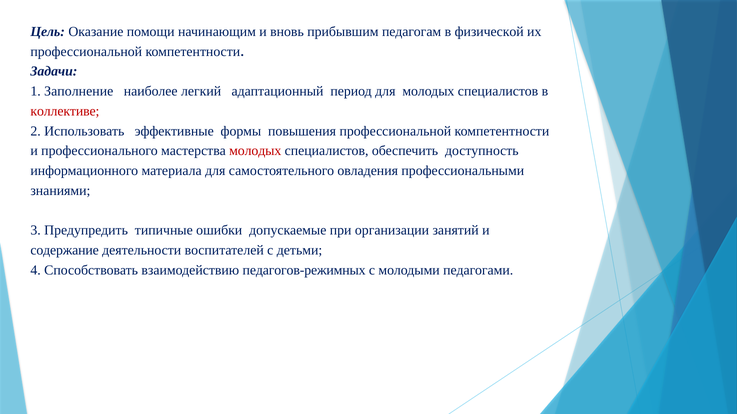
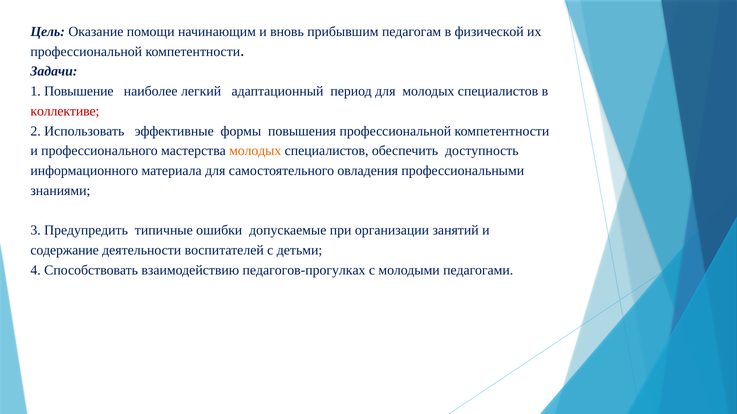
Заполнение: Заполнение -> Повышение
молодых at (255, 151) colour: red -> orange
педагогов-режимных: педагогов-режимных -> педагогов-прогулках
